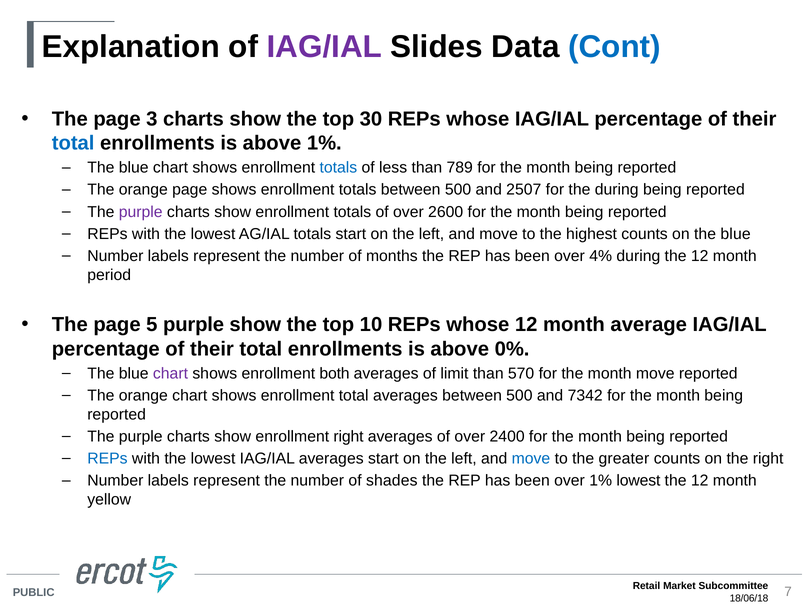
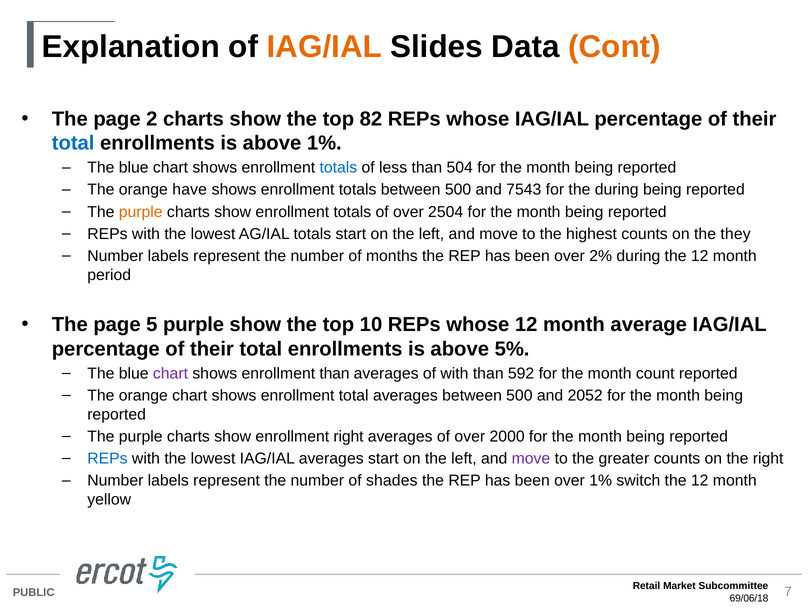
IAG/IAL at (324, 47) colour: purple -> orange
Cont colour: blue -> orange
3: 3 -> 2
30: 30 -> 82
789: 789 -> 504
orange page: page -> have
2507: 2507 -> 7543
purple at (141, 212) colour: purple -> orange
2600: 2600 -> 2504
on the blue: blue -> they
4%: 4% -> 2%
0%: 0% -> 5%
enrollment both: both -> than
of limit: limit -> with
570: 570 -> 592
month move: move -> count
7342: 7342 -> 2052
2400: 2400 -> 2000
move at (531, 458) colour: blue -> purple
1% lowest: lowest -> switch
18/06/18: 18/06/18 -> 69/06/18
